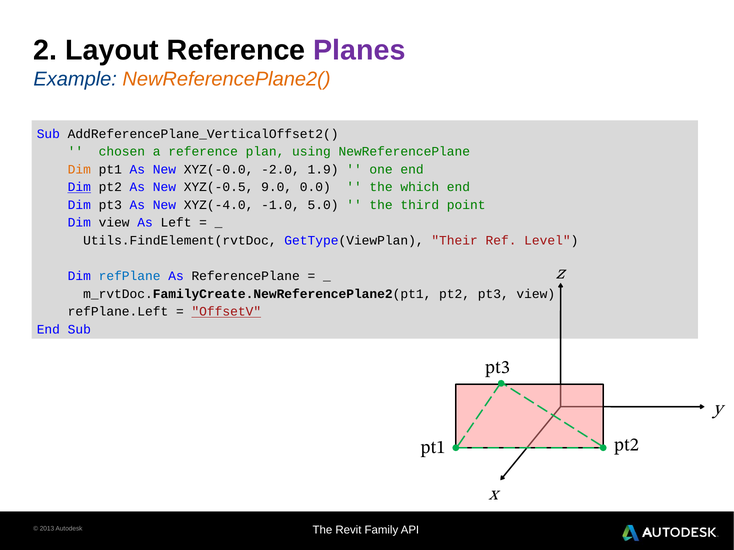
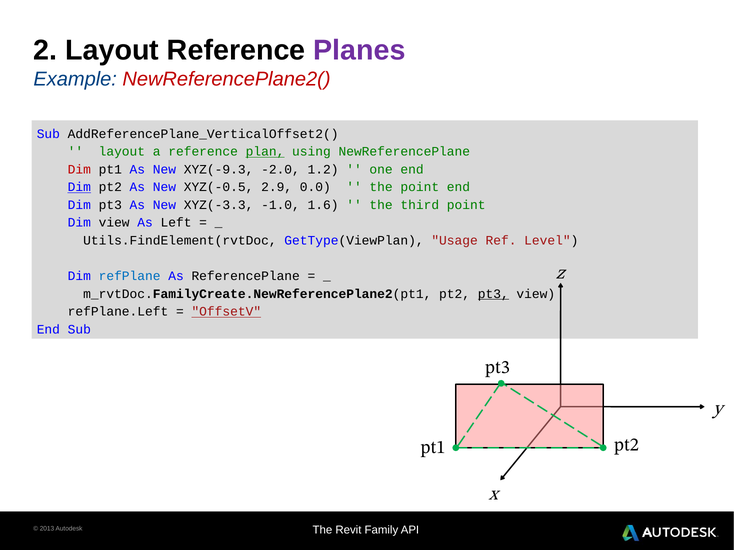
NewReferencePlane2( colour: orange -> red
chosen at (122, 152): chosen -> layout
plan underline: none -> present
Dim at (79, 170) colour: orange -> red
XYZ(-0.0: XYZ(-0.0 -> XYZ(-9.3
1.9: 1.9 -> 1.2
9.0: 9.0 -> 2.9
the which: which -> point
XYZ(-4.0: XYZ(-4.0 -> XYZ(-3.3
5.0: 5.0 -> 1.6
Their: Their -> Usage
pt3 at (493, 294) underline: none -> present
